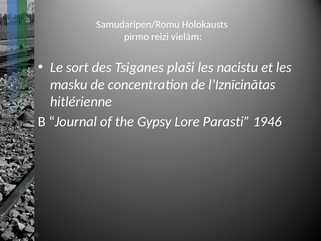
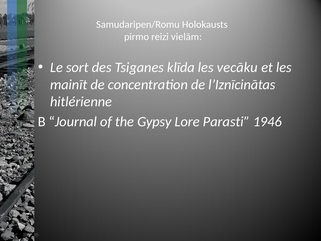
plaši: plaši -> klīda
nacistu: nacistu -> vecāku
masku: masku -> mainīt
